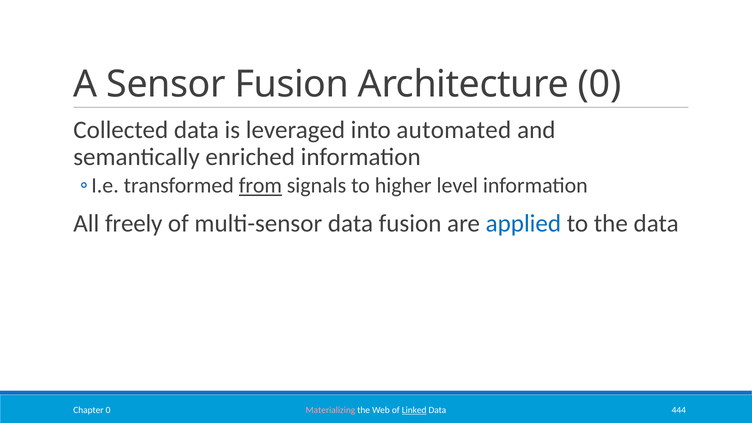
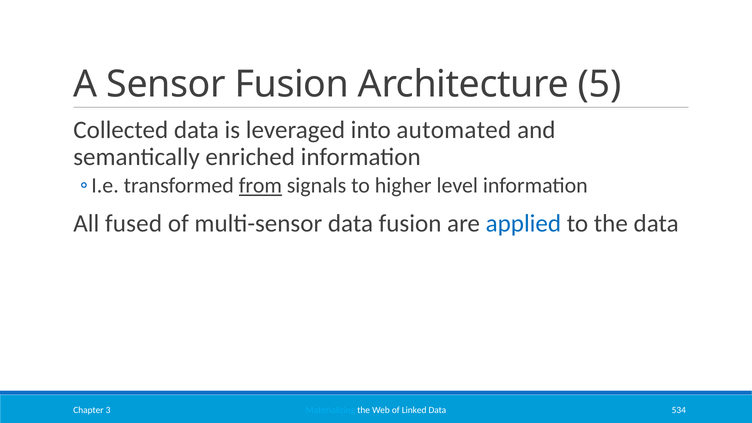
Architecture 0: 0 -> 5
freely: freely -> fused
Materializing colour: pink -> light blue
Linked underline: present -> none
444: 444 -> 534
Chapter 0: 0 -> 3
